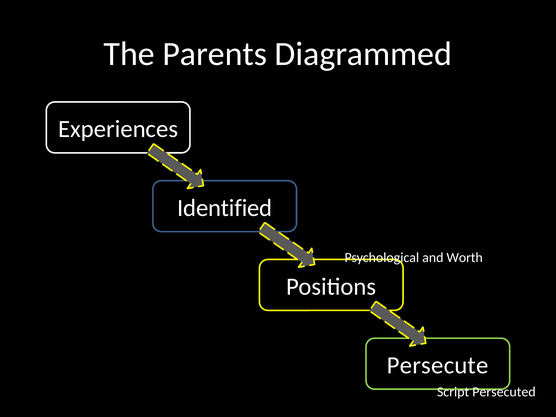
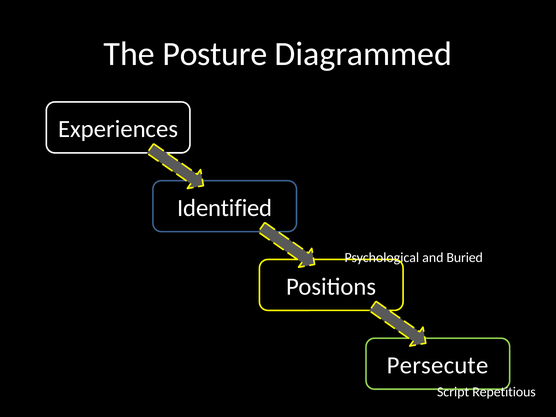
Parents: Parents -> Posture
Worth: Worth -> Buried
Persecuted: Persecuted -> Repetitious
